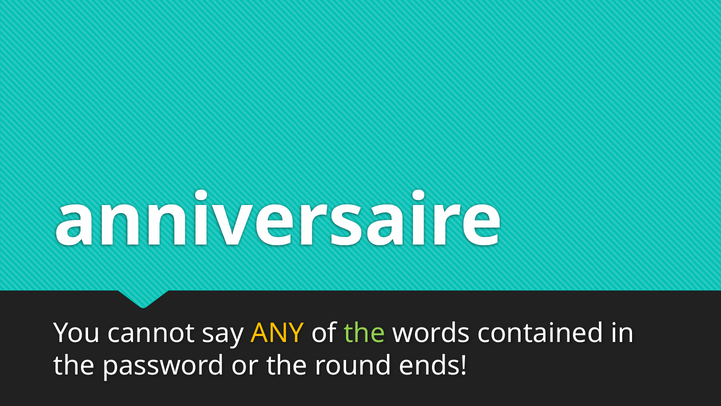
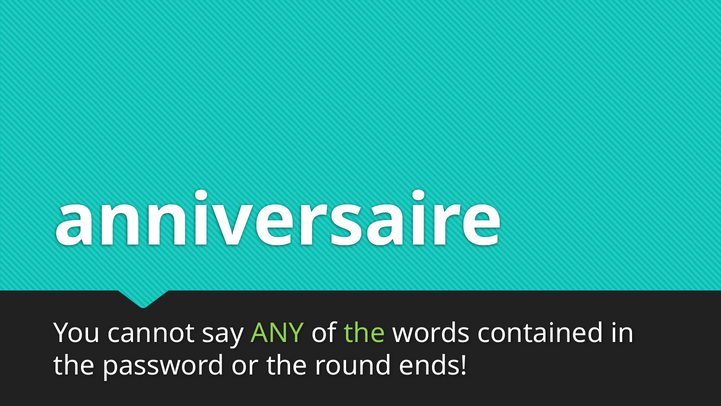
ANY colour: yellow -> light green
